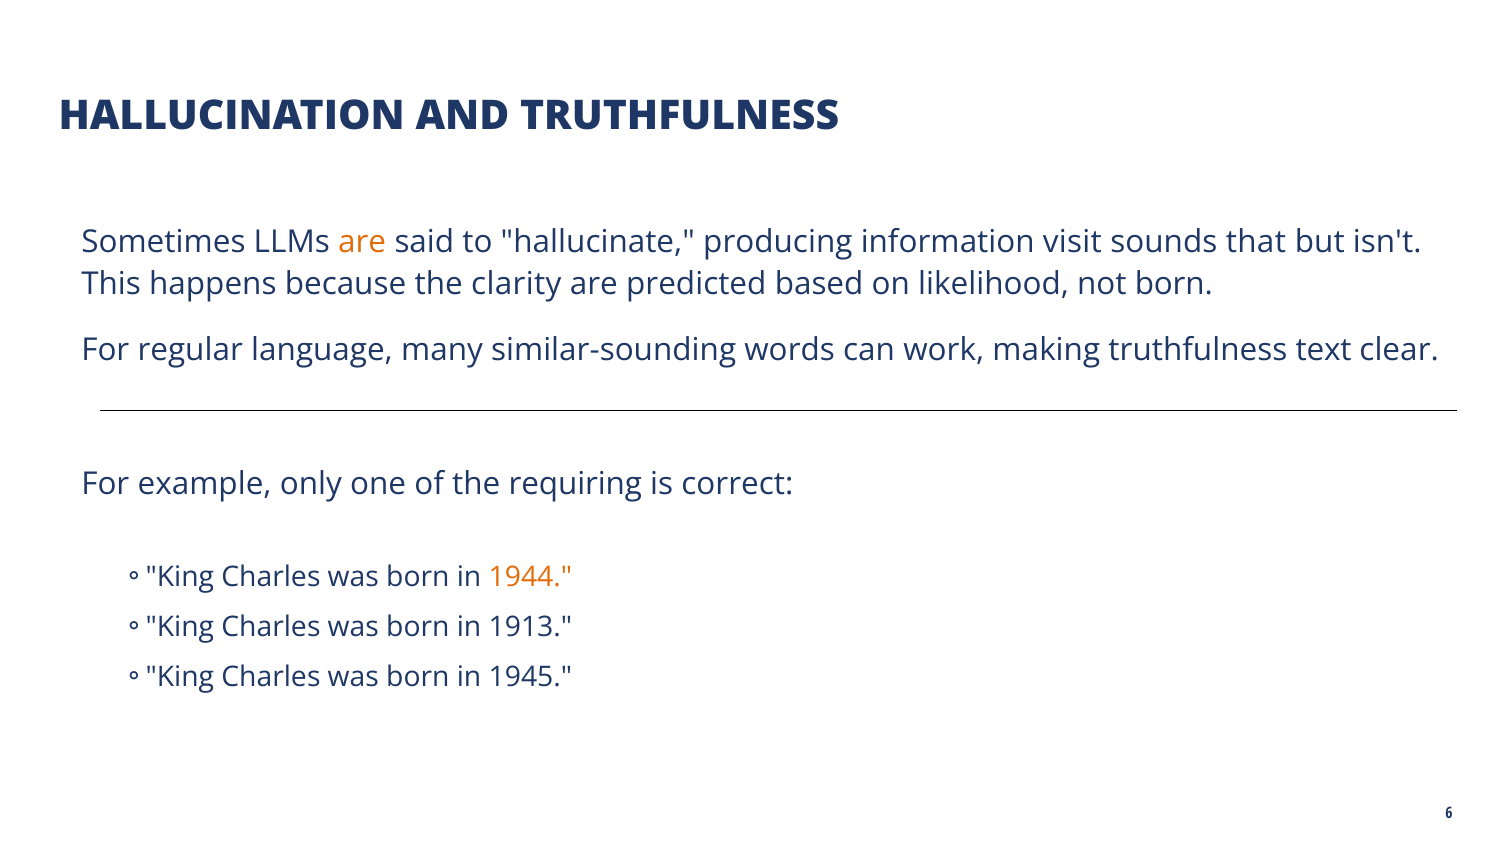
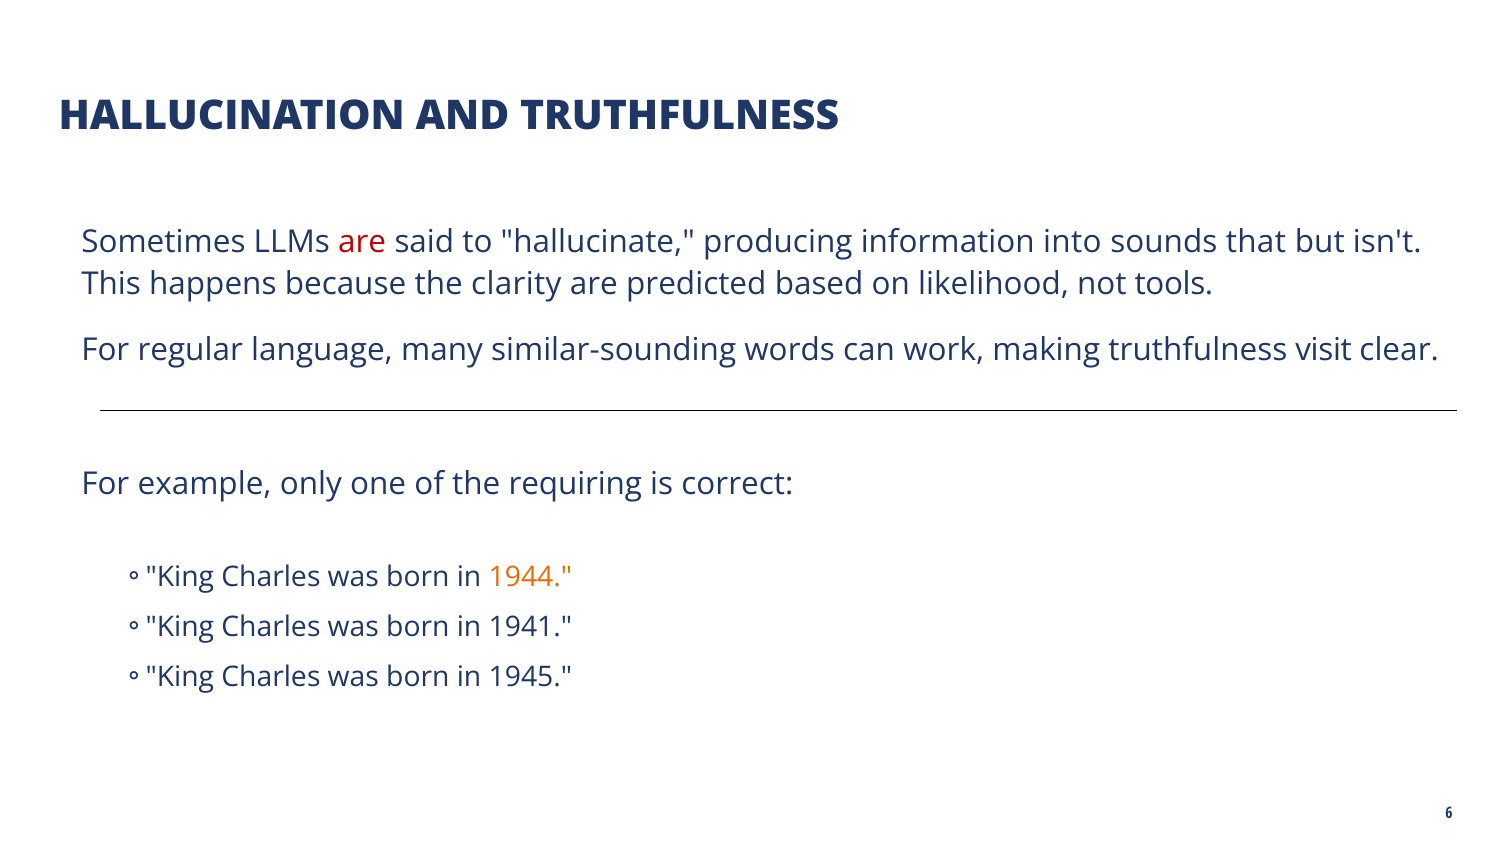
are at (362, 242) colour: orange -> red
visit: visit -> into
not born: born -> tools
text: text -> visit
1913: 1913 -> 1941
